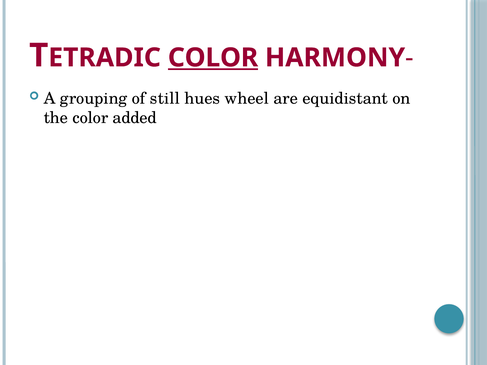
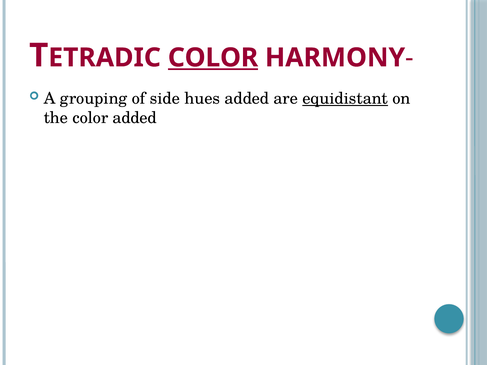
still: still -> side
hues wheel: wheel -> added
equidistant underline: none -> present
